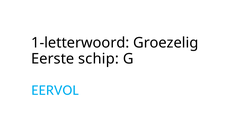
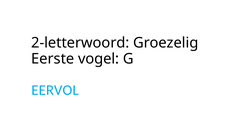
1-letterwoord: 1-letterwoord -> 2-letterwoord
schip: schip -> vogel
